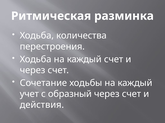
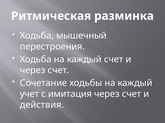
количества: количества -> мышечный
образный: образный -> имитация
